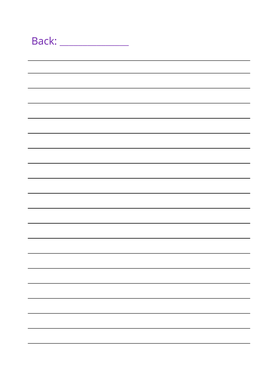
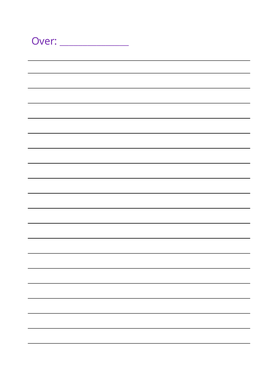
Back: Back -> Over
